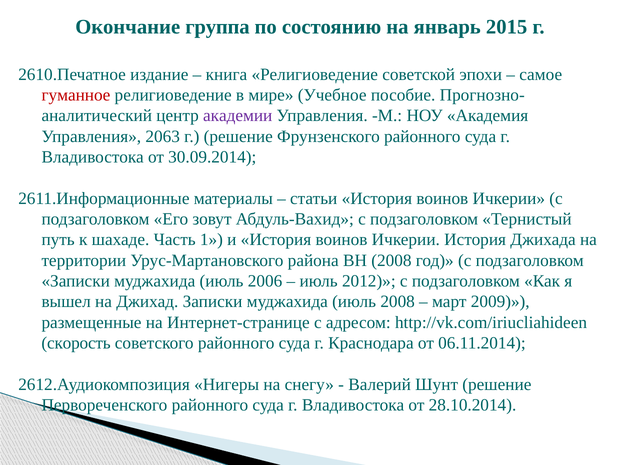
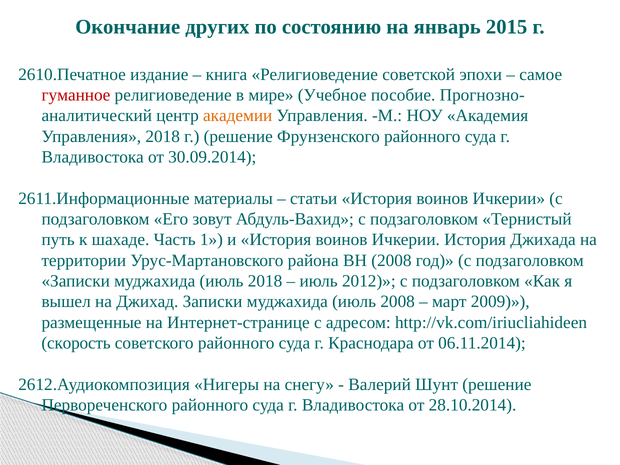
группа: группа -> других
академии colour: purple -> orange
Управления 2063: 2063 -> 2018
июль 2006: 2006 -> 2018
